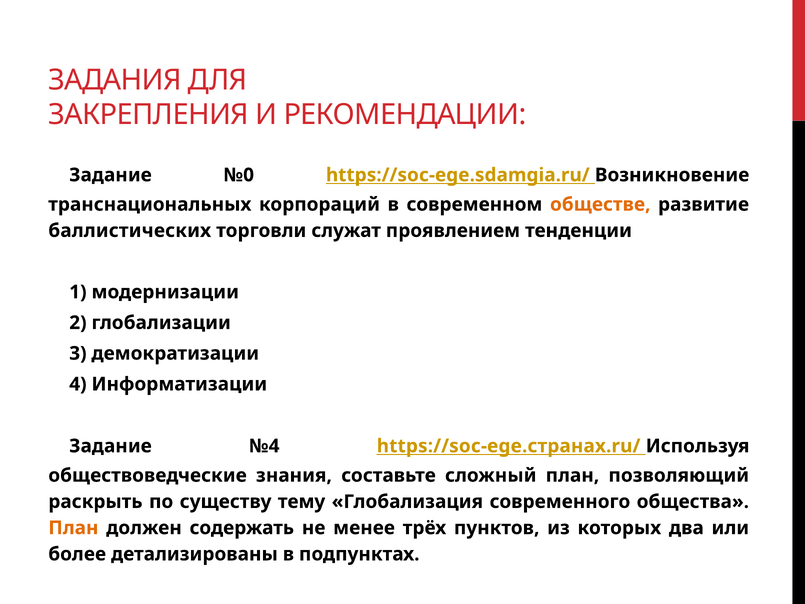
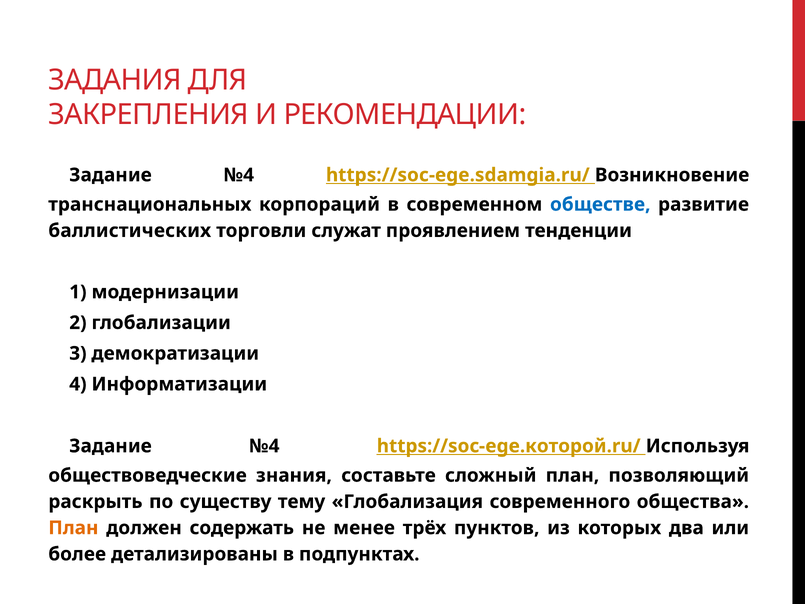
№0 at (239, 175): №0 -> №4
обществе colour: orange -> blue
https://soc-ege.странах.ru/: https://soc-ege.странах.ru/ -> https://soc-ege.которой.ru/
